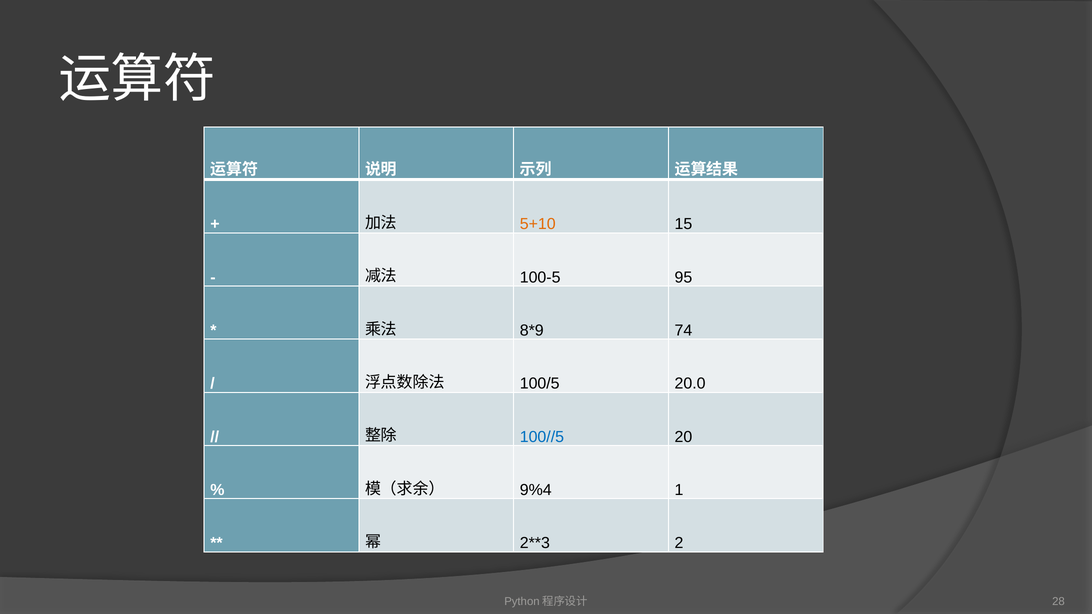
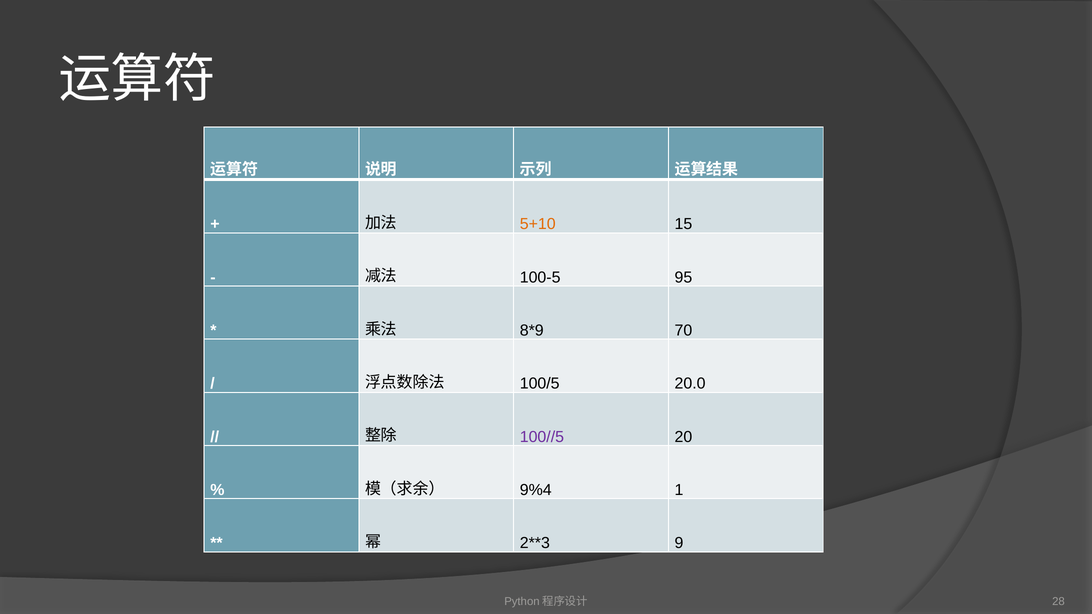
74: 74 -> 70
100//5 colour: blue -> purple
2: 2 -> 9
